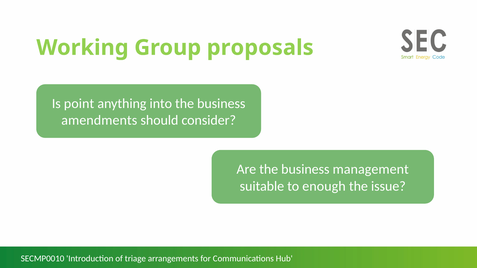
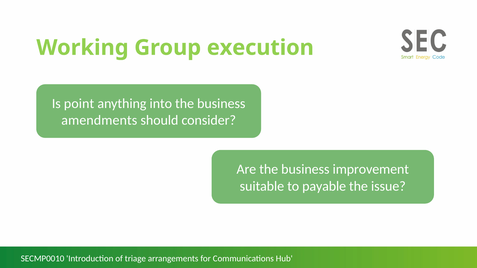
proposals: proposals -> execution
management: management -> improvement
enough: enough -> payable
